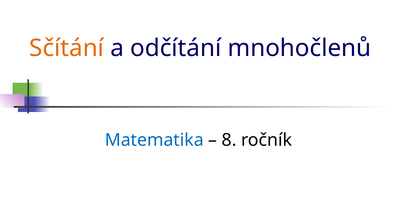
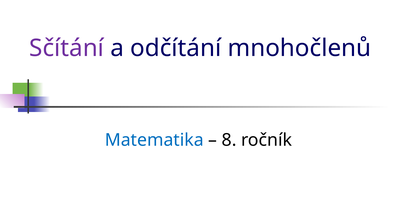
Sčítání colour: orange -> purple
